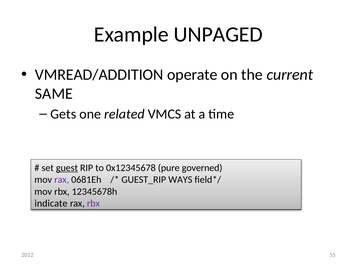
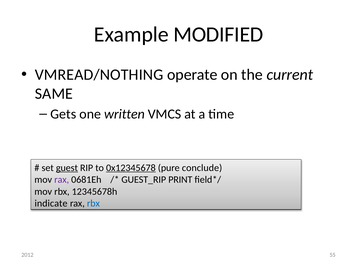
UNPAGED: UNPAGED -> MODIFIED
VMREAD/ADDITION: VMREAD/ADDITION -> VMREAD/NOTHING
related: related -> written
0x12345678 underline: none -> present
governed: governed -> conclude
WAYS: WAYS -> PRINT
rbx at (93, 204) colour: purple -> blue
